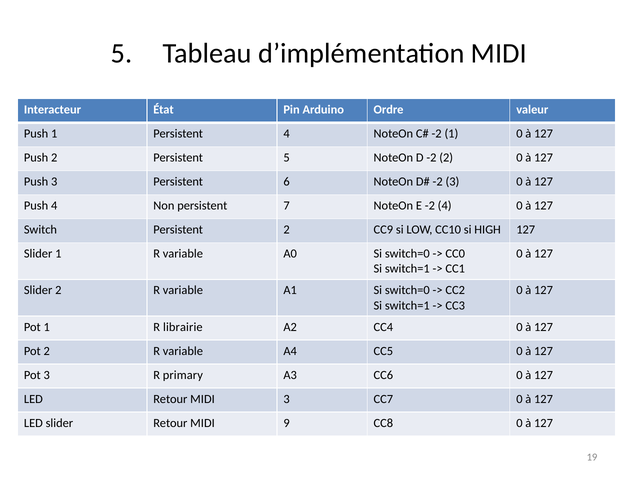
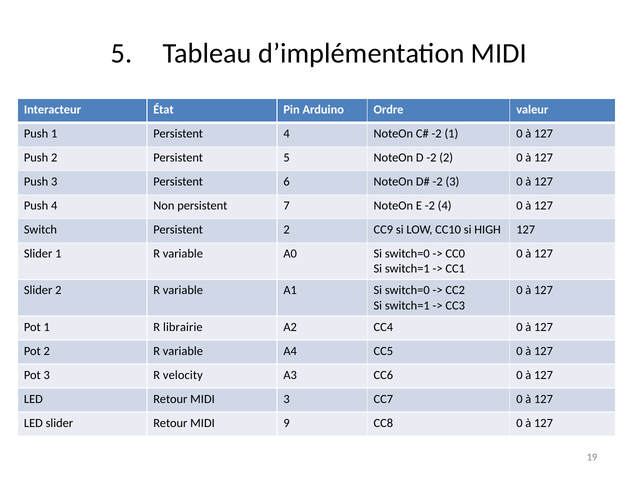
primary: primary -> velocity
